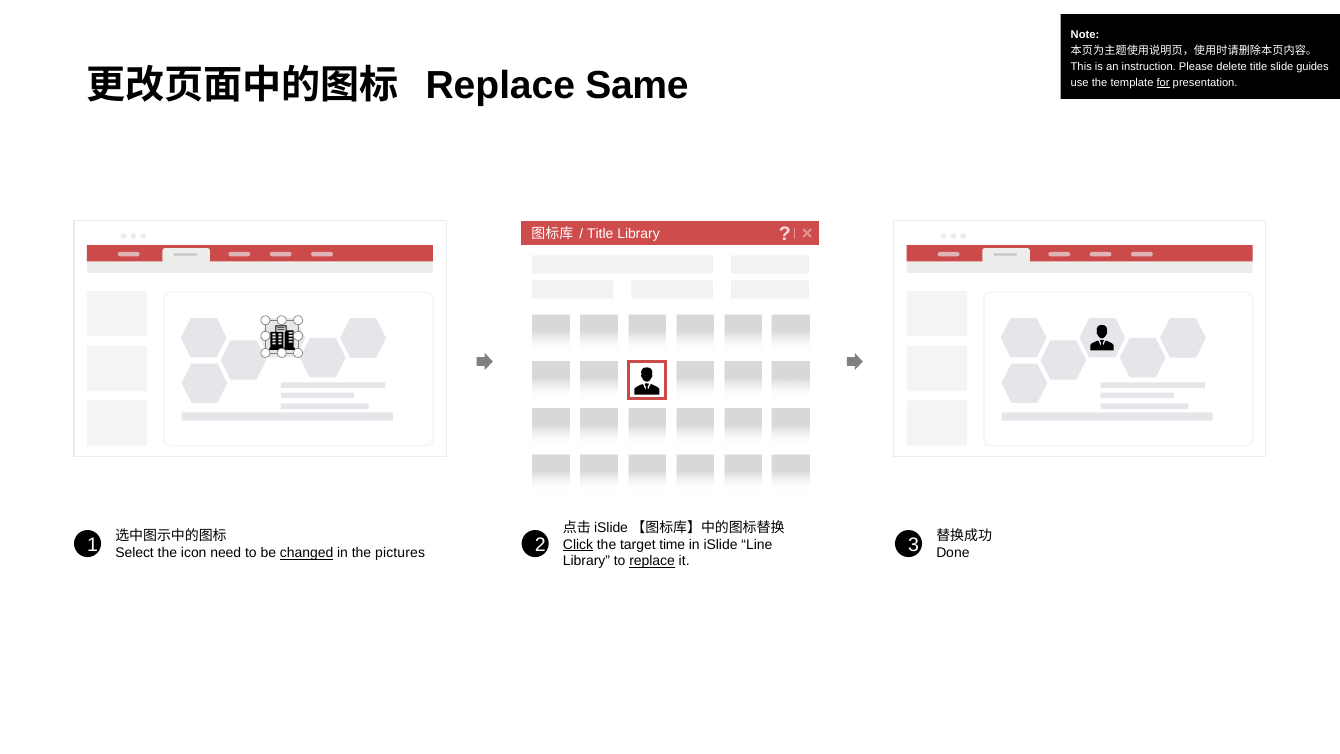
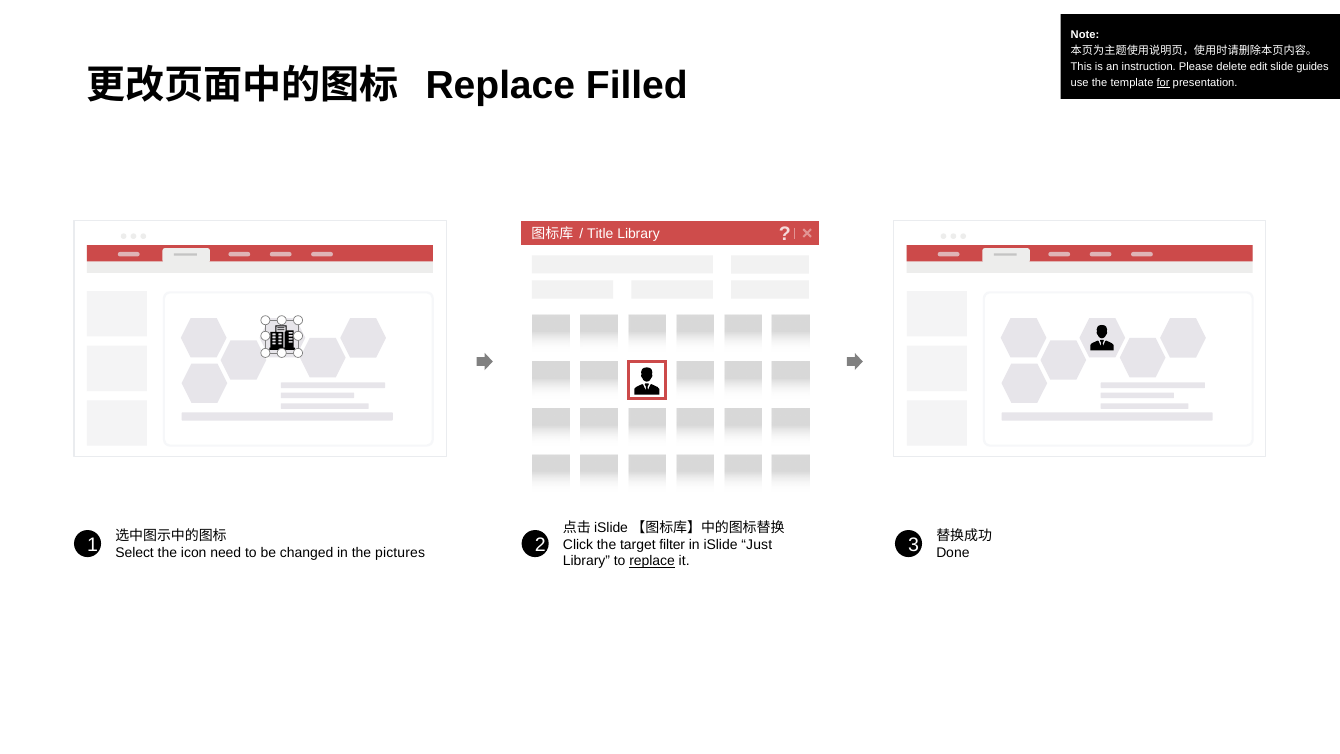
delete title: title -> edit
Same: Same -> Filled
Click underline: present -> none
time: time -> filter
Line: Line -> Just
changed underline: present -> none
